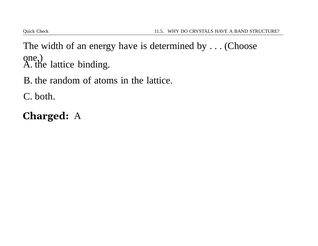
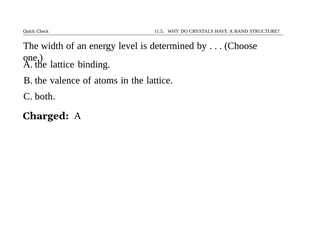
energy have: have -> level
random: random -> valence
